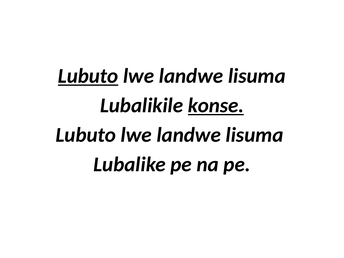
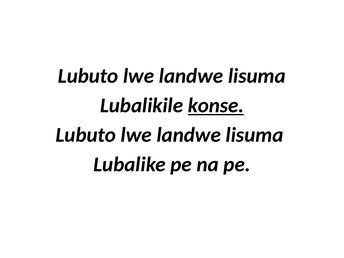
Lubuto at (88, 76) underline: present -> none
